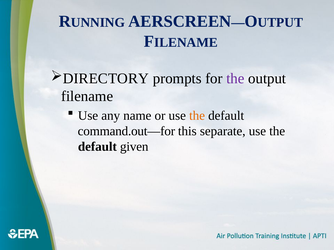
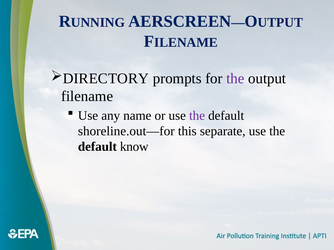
the at (197, 116) colour: orange -> purple
command.out—for: command.out—for -> shoreline.out—for
given: given -> know
